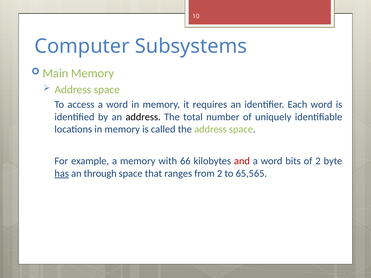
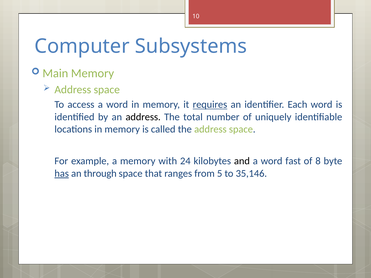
requires underline: none -> present
66: 66 -> 24
and colour: red -> black
bits: bits -> fast
of 2: 2 -> 8
from 2: 2 -> 5
65,565: 65,565 -> 35,146
